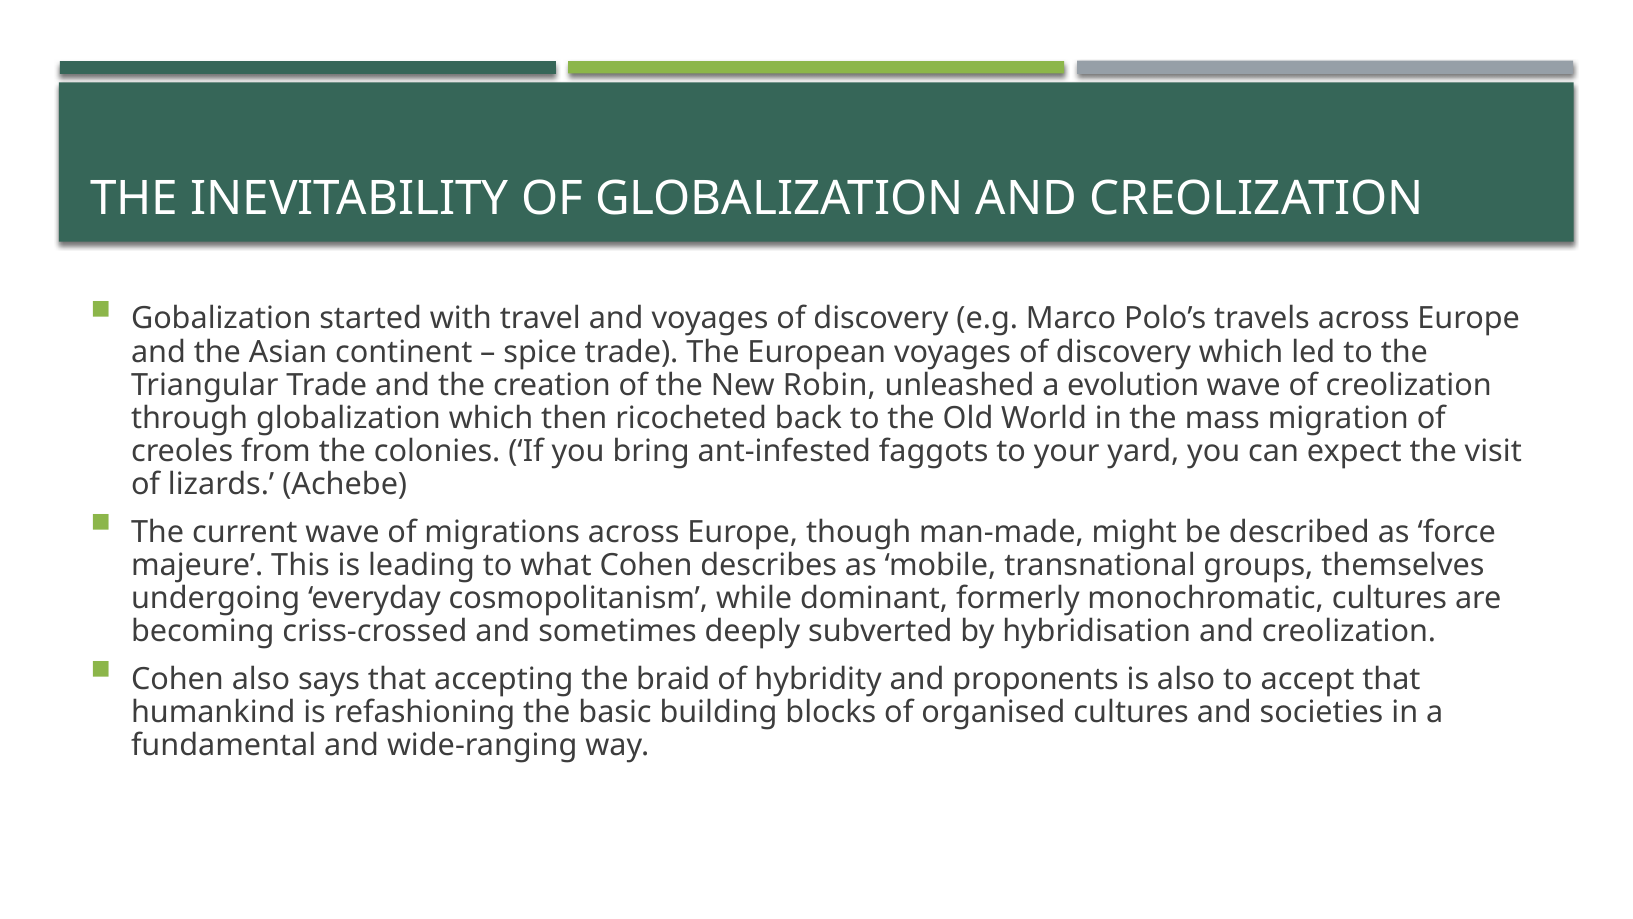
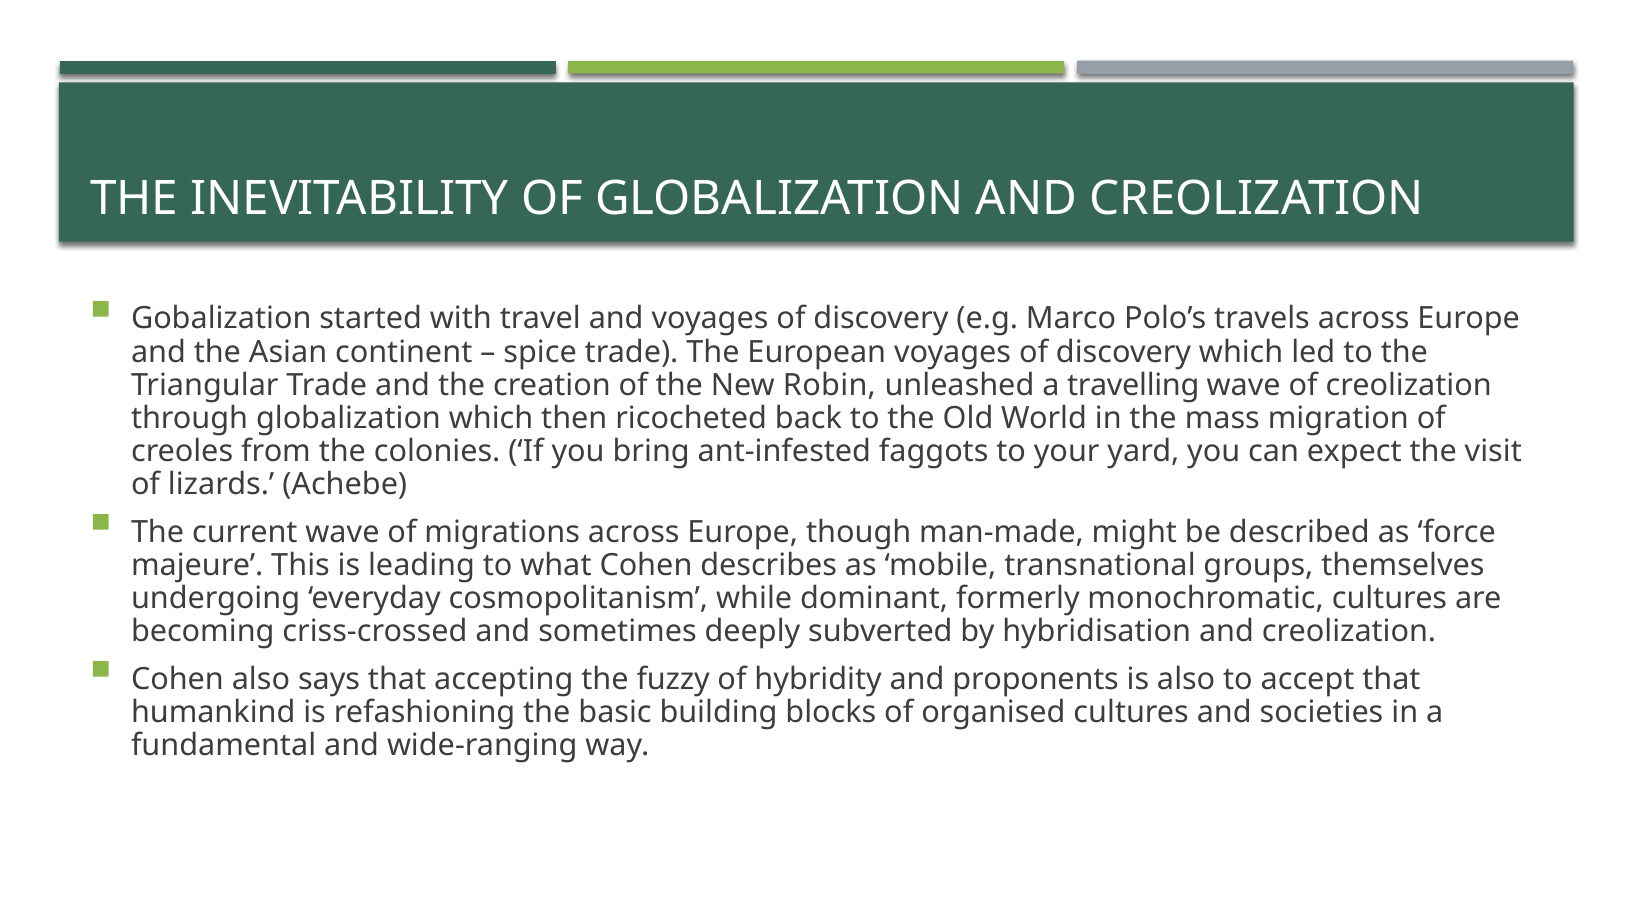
evolution: evolution -> travelling
braid: braid -> fuzzy
